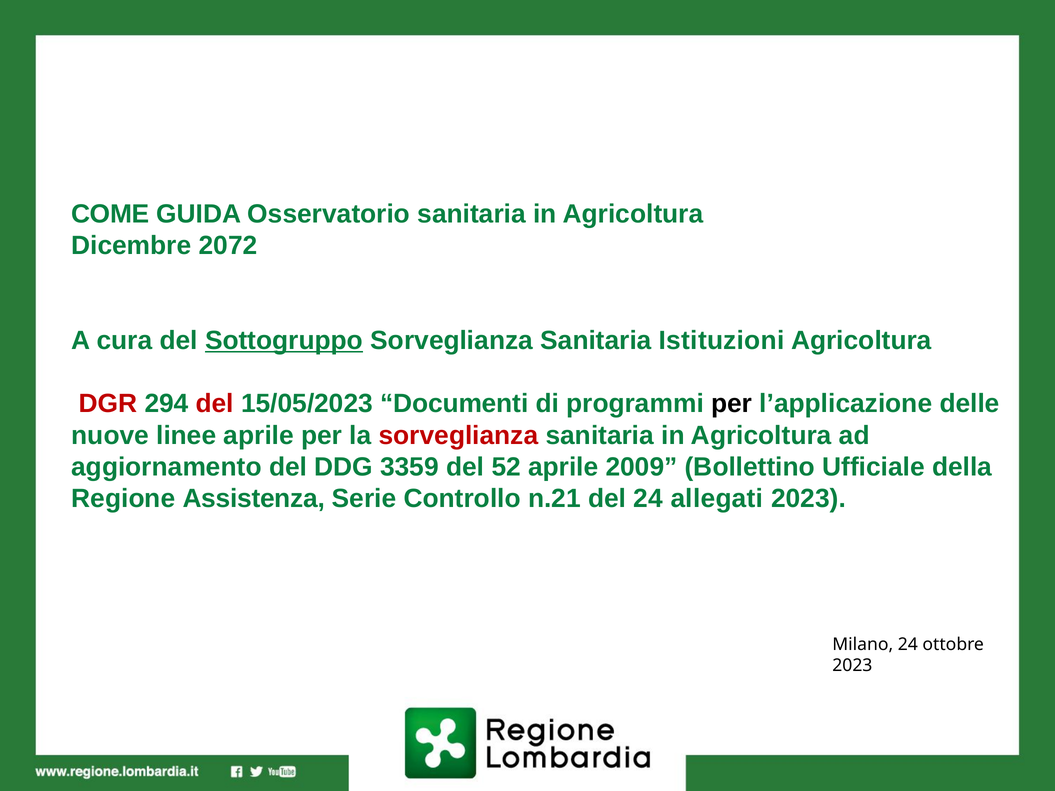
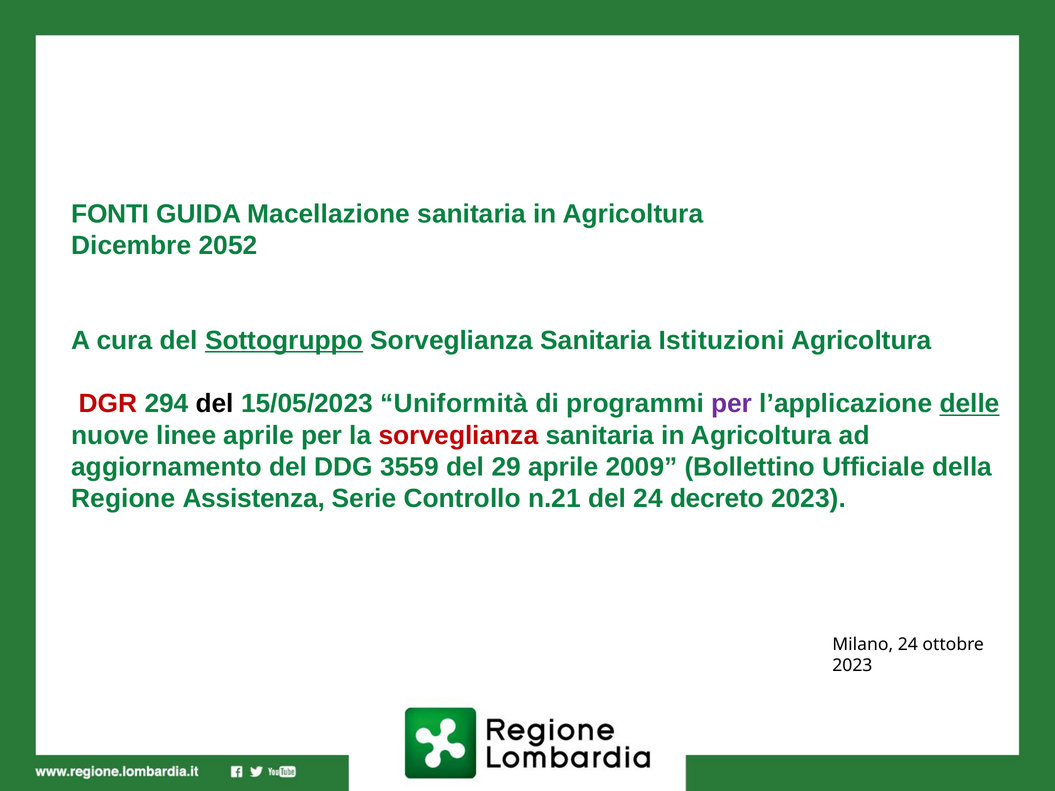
COME: COME -> FONTI
Osservatorio: Osservatorio -> Macellazione
2072: 2072 -> 2052
del at (215, 404) colour: red -> black
Documenti: Documenti -> Uniformità
per at (732, 404) colour: black -> purple
delle underline: none -> present
3359: 3359 -> 3559
52: 52 -> 29
allegati: allegati -> decreto
